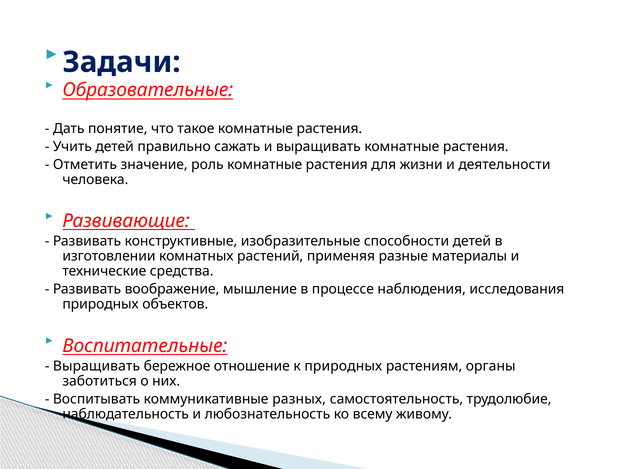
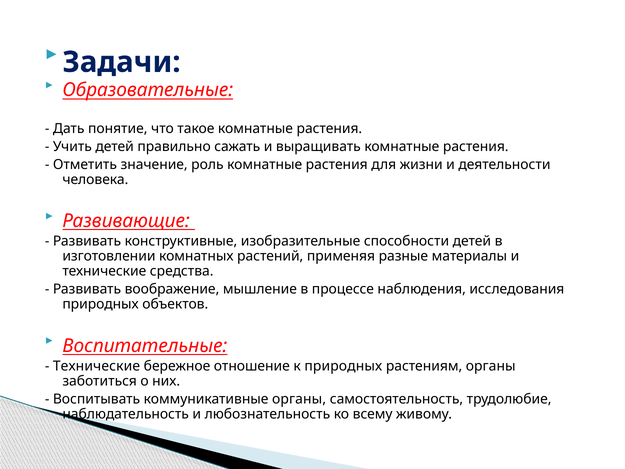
Выращивать at (96, 366): Выращивать -> Технические
коммуникативные разных: разных -> органы
